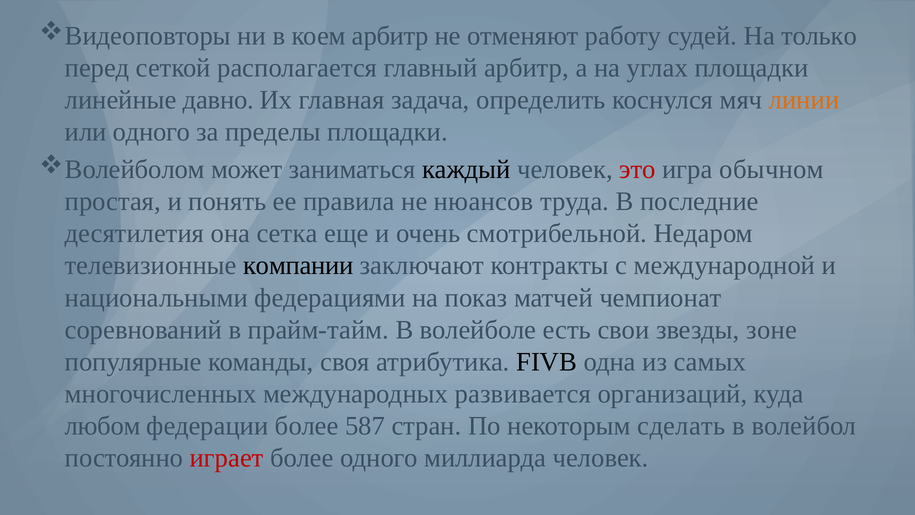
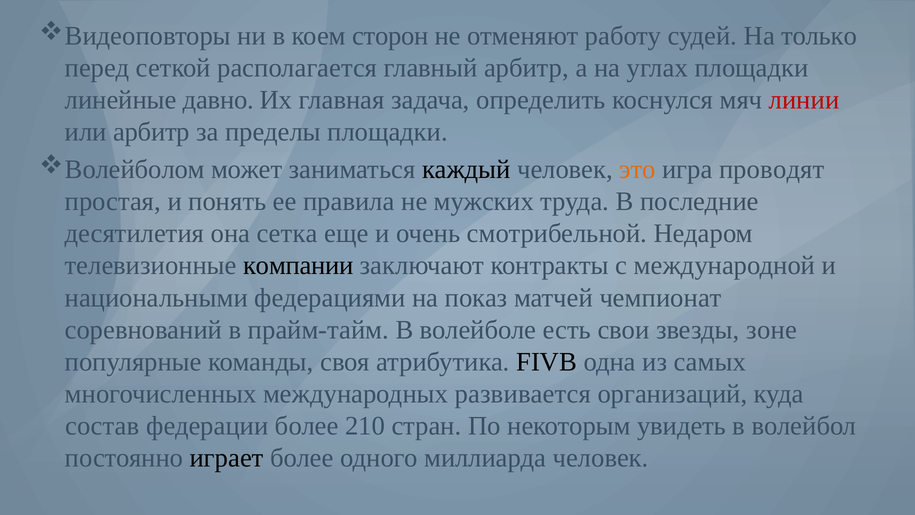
коем арбитр: арбитр -> сторон
линии colour: orange -> red
или одного: одного -> арбитр
это colour: red -> orange
обычном: обычном -> проводят
нюансов: нюансов -> мужских
любом: любом -> состав
587: 587 -> 210
сделать: сделать -> увидеть
играет colour: red -> black
